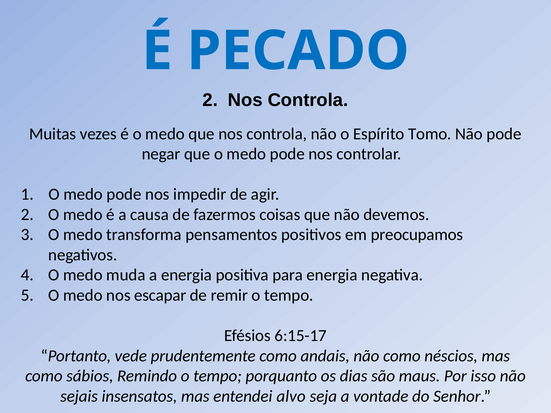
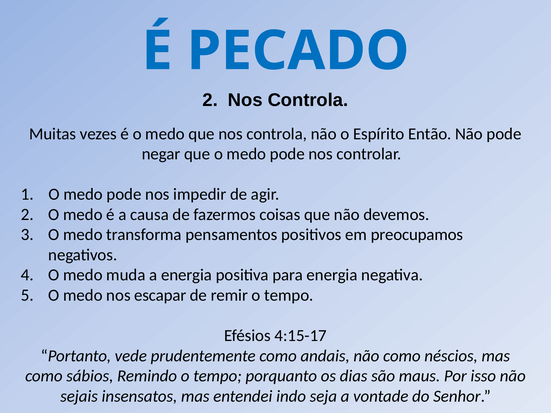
Tomo: Tomo -> Então
6:15-17: 6:15-17 -> 4:15-17
alvo: alvo -> indo
